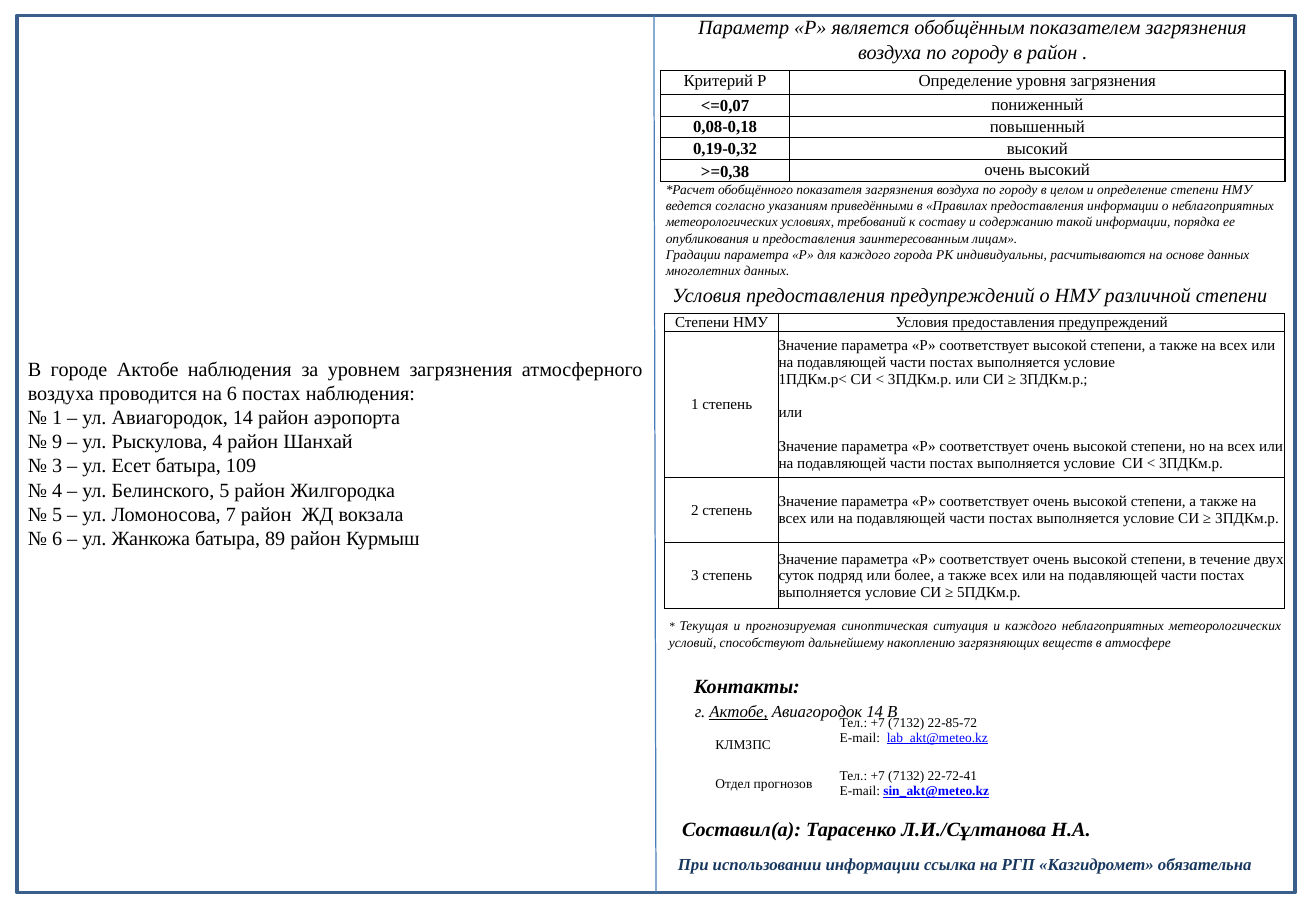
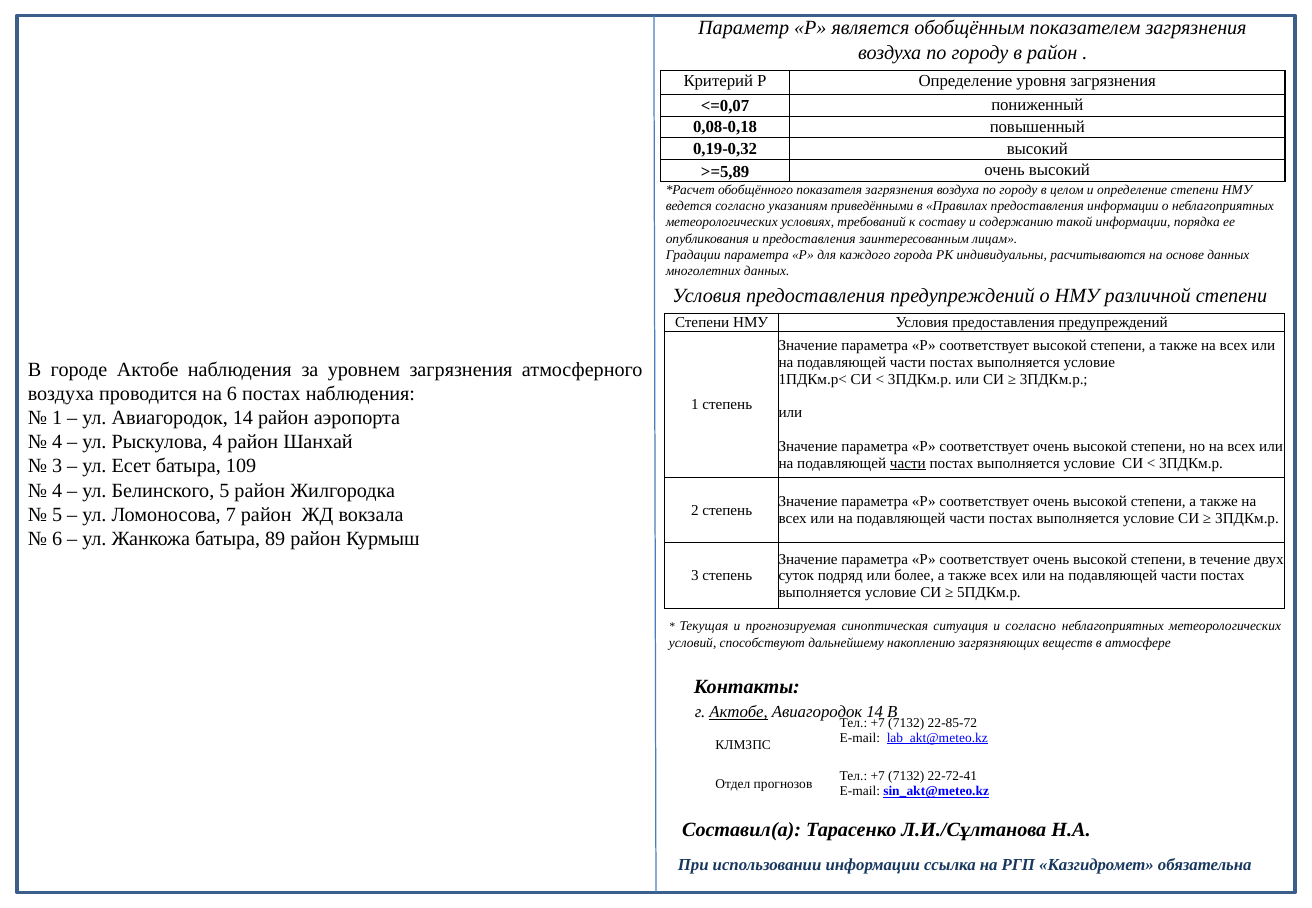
>=0,38: >=0,38 -> >=5,89
9 at (57, 442): 9 -> 4
части at (908, 463) underline: none -> present
и каждого: каждого -> согласно
